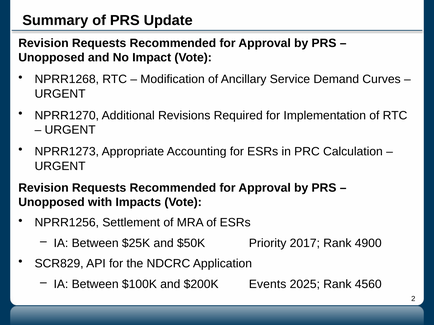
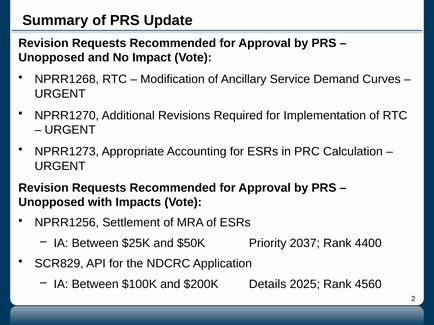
2017: 2017 -> 2037
4900: 4900 -> 4400
Events: Events -> Details
